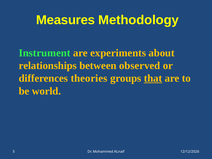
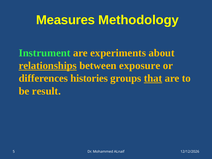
relationships underline: none -> present
observed: observed -> exposure
theories: theories -> histories
world: world -> result
